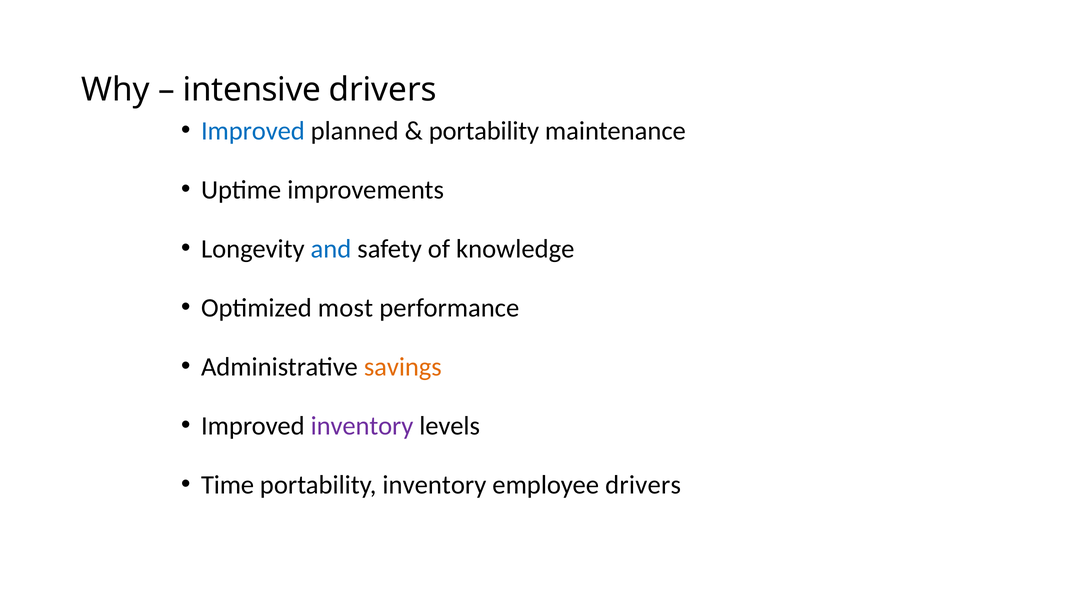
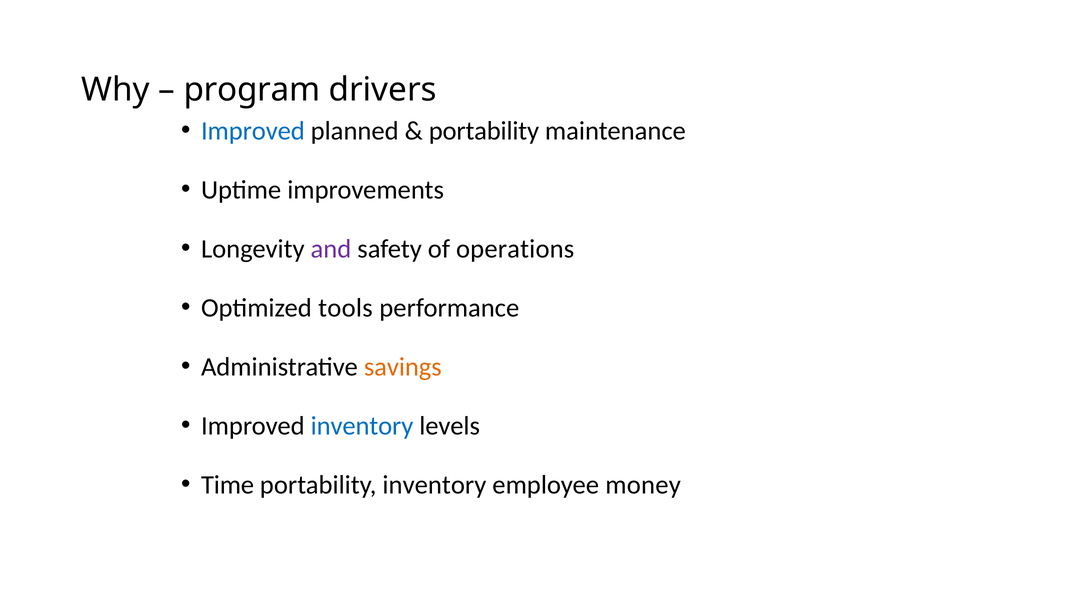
intensive: intensive -> program
and colour: blue -> purple
knowledge: knowledge -> operations
most: most -> tools
inventory at (362, 426) colour: purple -> blue
employee drivers: drivers -> money
